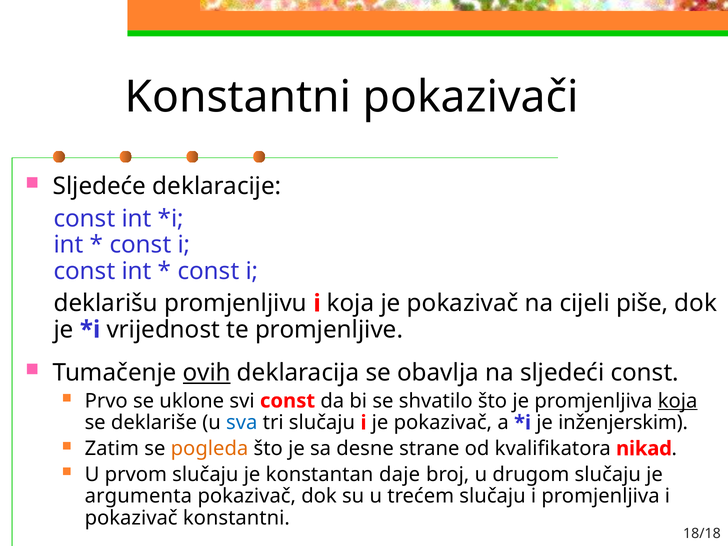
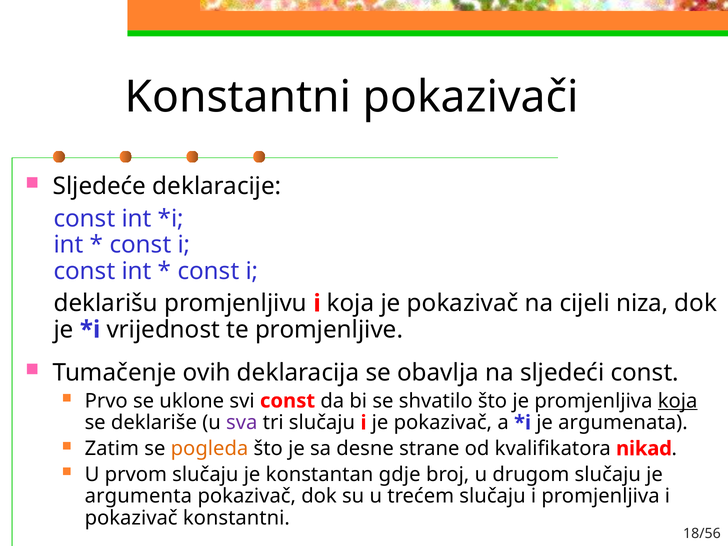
piše: piše -> niza
ovih underline: present -> none
sva colour: blue -> purple
inženjerskim: inženjerskim -> argumenata
daje: daje -> gdje
18/18: 18/18 -> 18/56
